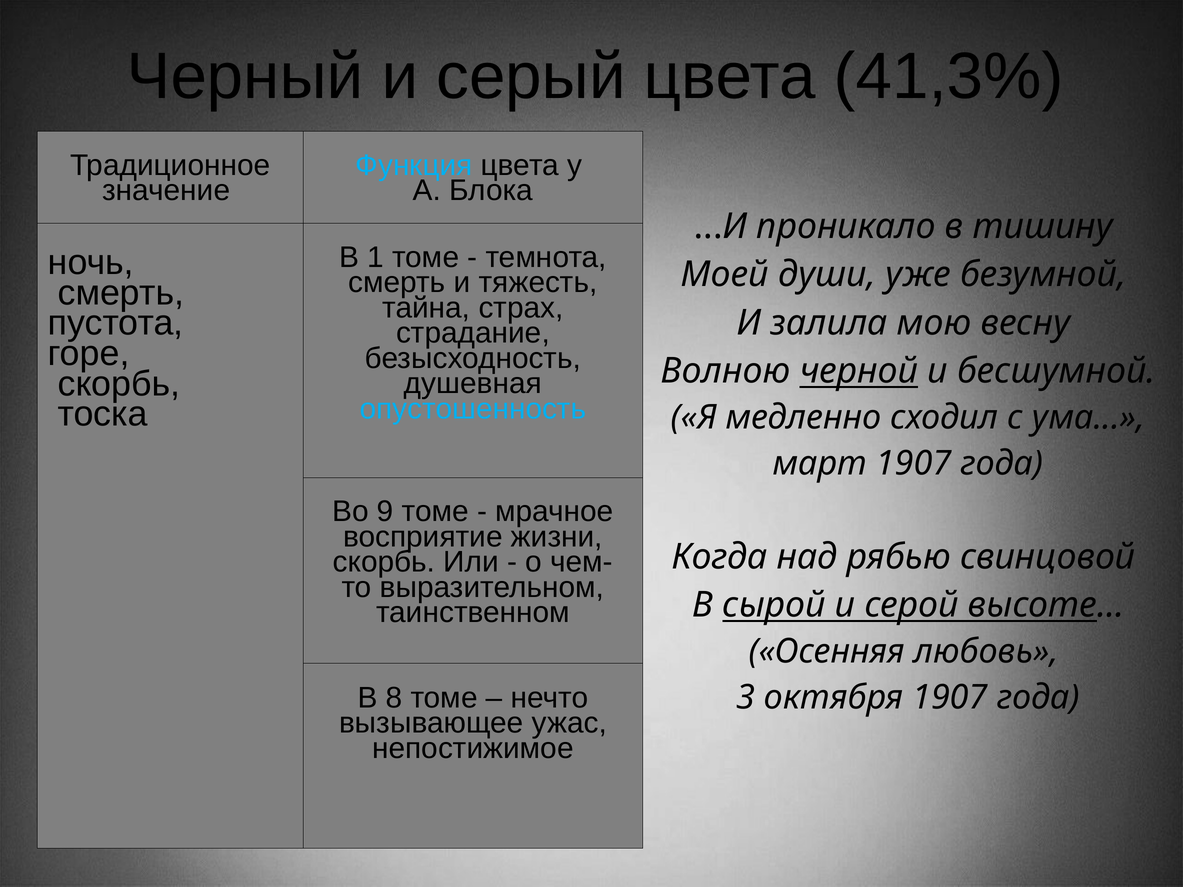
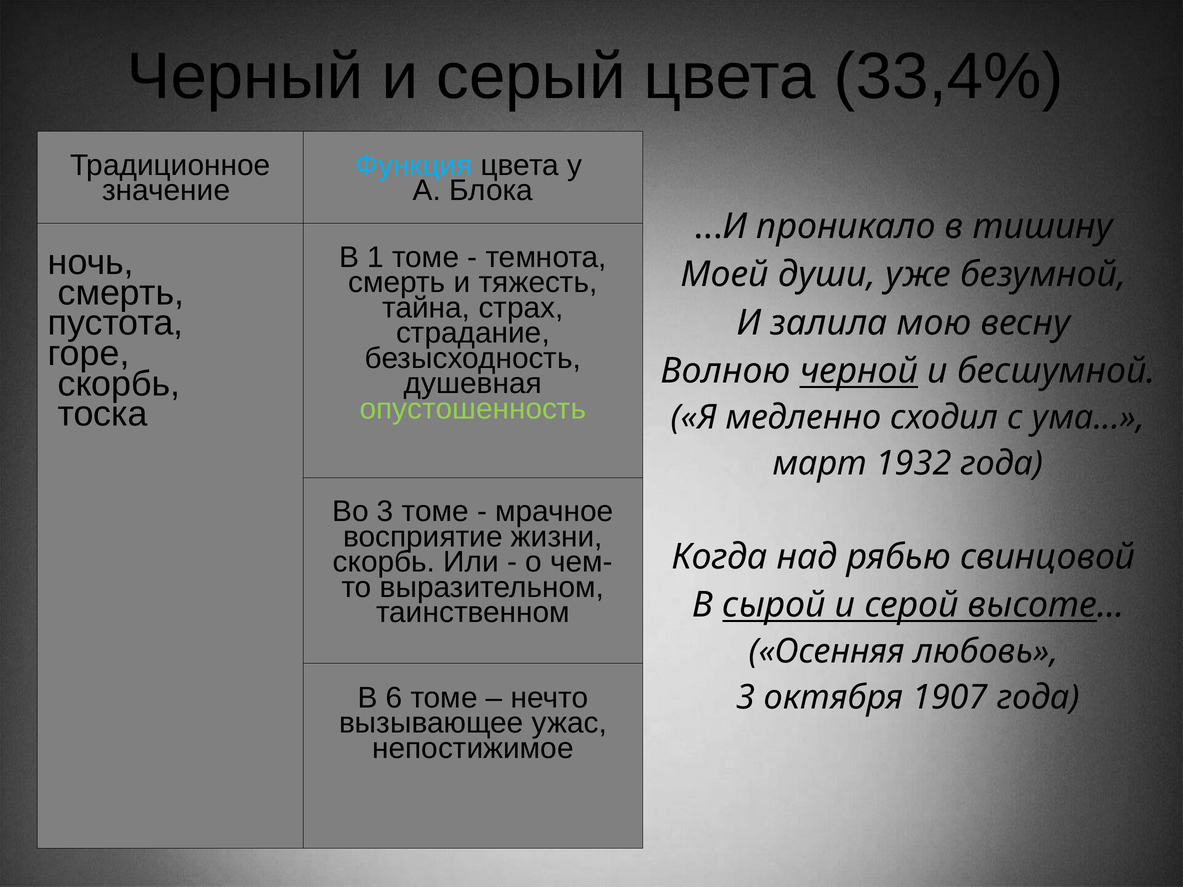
41,3%: 41,3% -> 33,4%
опустошенность colour: light blue -> light green
март 1907: 1907 -> 1932
Во 9: 9 -> 3
8: 8 -> 6
